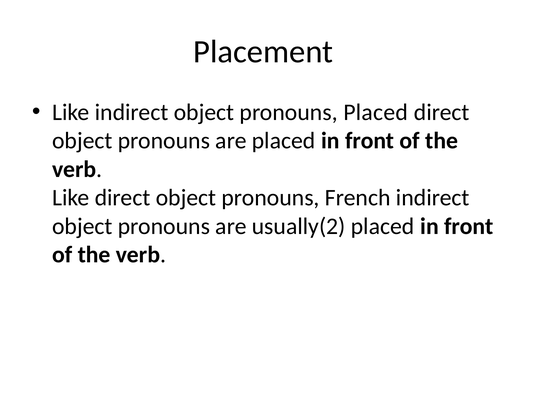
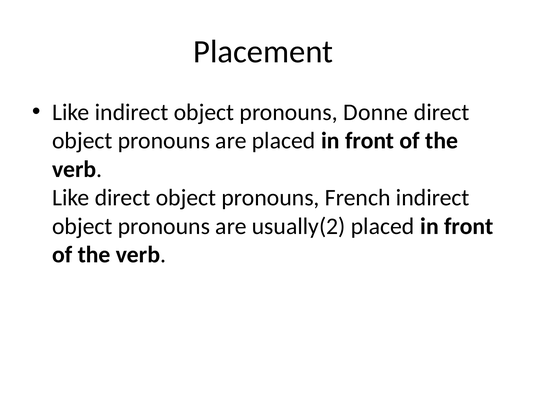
pronouns Placed: Placed -> Donne
